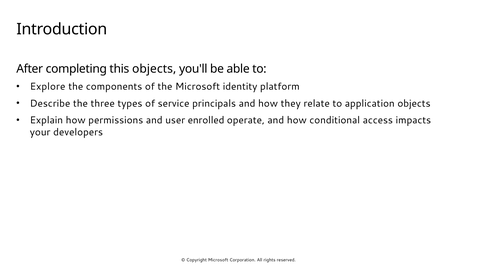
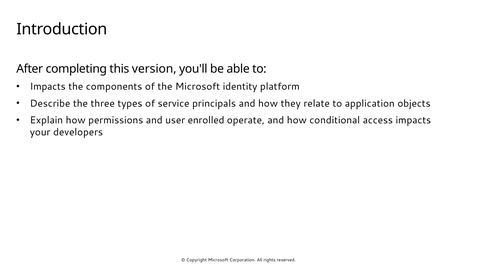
this objects: objects -> version
Explore at (48, 86): Explore -> Impacts
